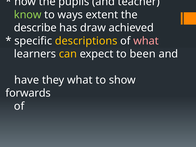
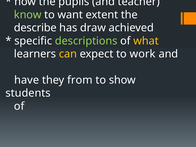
ways: ways -> want
descriptions colour: yellow -> light green
what at (146, 41) colour: pink -> yellow
been: been -> work
they what: what -> from
forwards: forwards -> students
